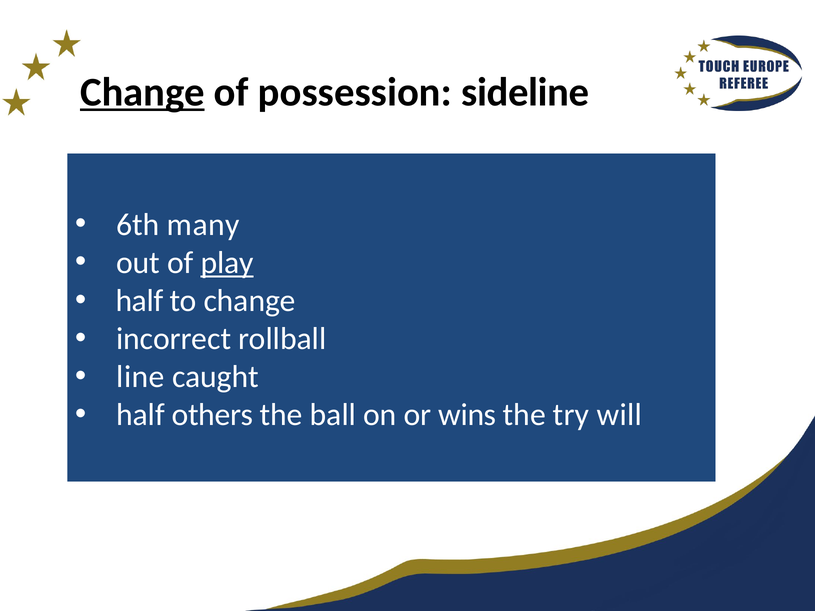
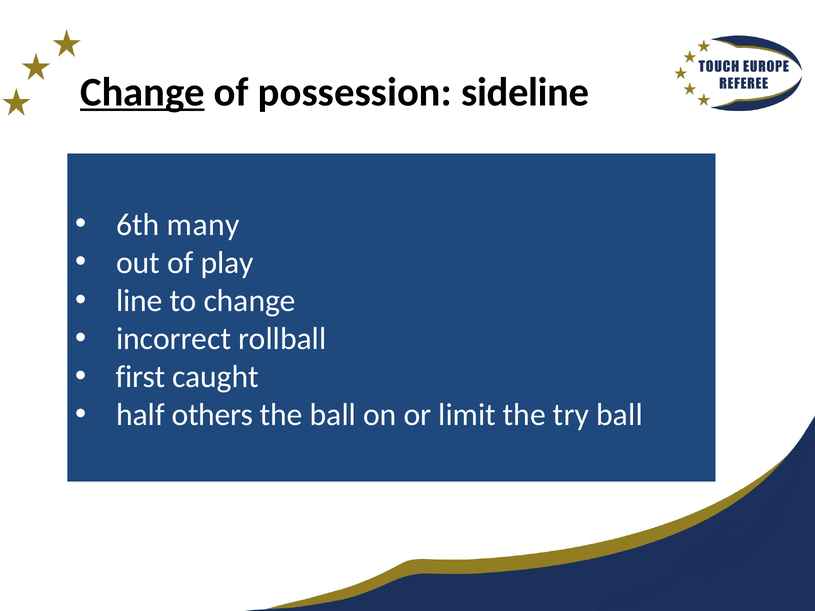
play underline: present -> none
half at (139, 301): half -> line
line: line -> first
wins: wins -> limit
try will: will -> ball
